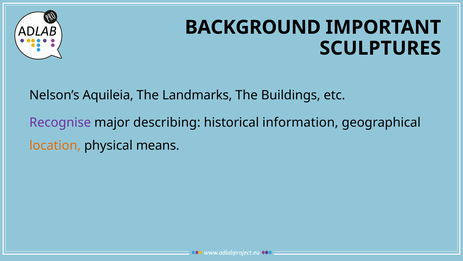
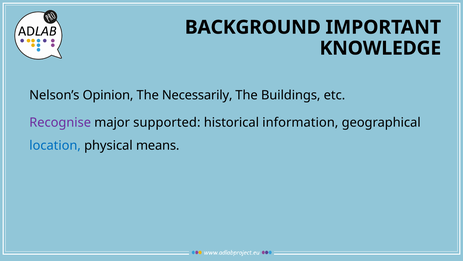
SCULPTURES: SCULPTURES -> KNOWLEDGE
Aquileia: Aquileia -> Opinion
Landmarks: Landmarks -> Necessarily
describing: describing -> supported
location colour: orange -> blue
